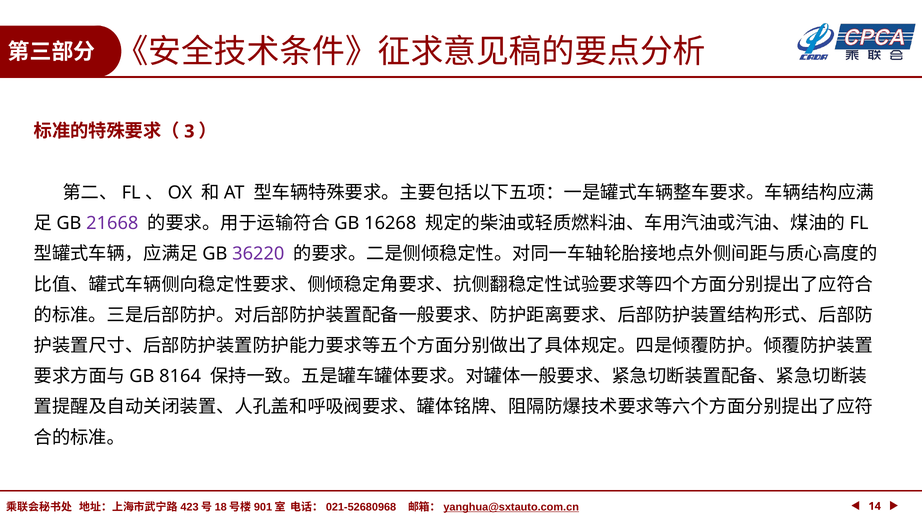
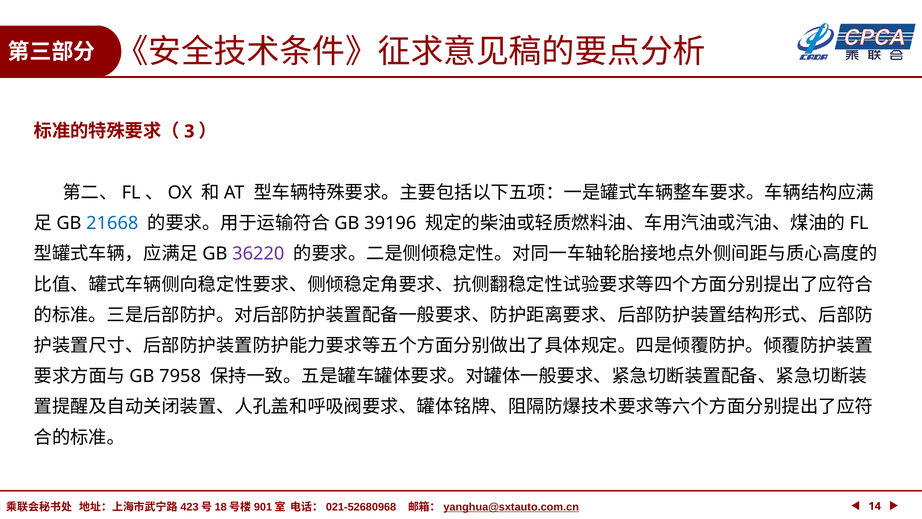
21668 colour: purple -> blue
16268: 16268 -> 39196
8164: 8164 -> 7958
